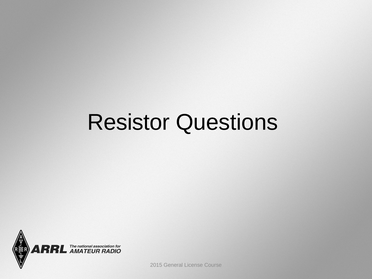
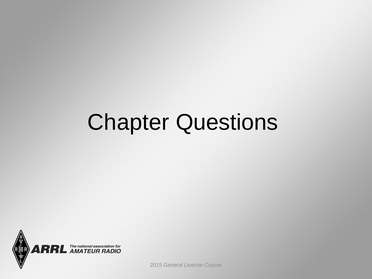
Resistor: Resistor -> Chapter
